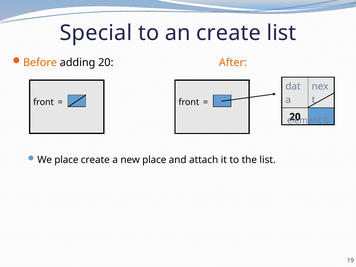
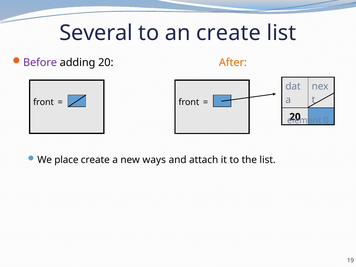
Special: Special -> Several
Before colour: orange -> purple
new place: place -> ways
